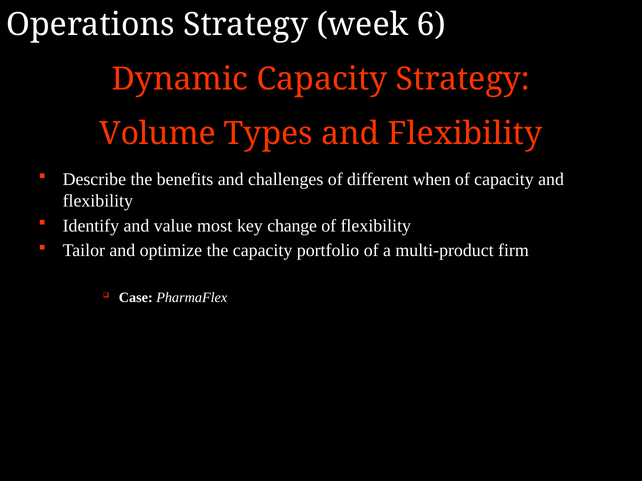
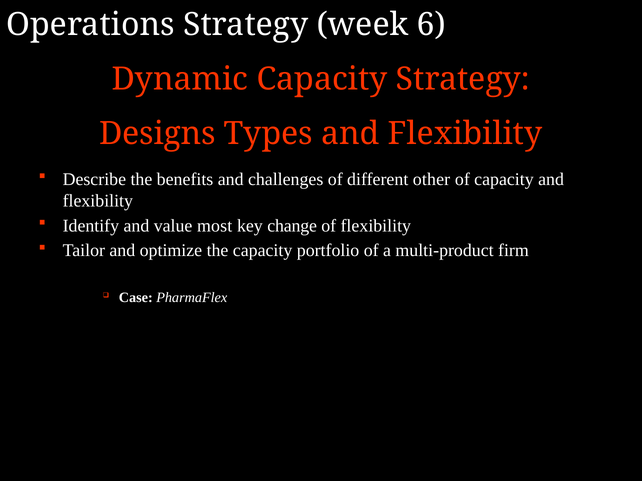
Volume: Volume -> Designs
when: when -> other
